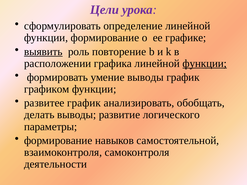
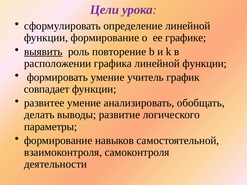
функции at (205, 64) underline: present -> none
умение выводы: выводы -> учитель
графиком: графиком -> совпадает
развитее график: график -> умение
